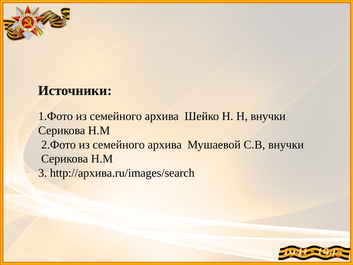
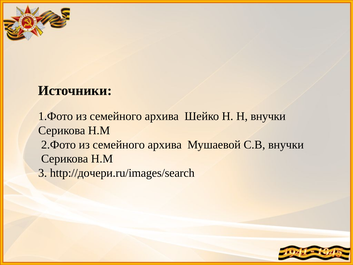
http://архива.ru/images/search: http://архива.ru/images/search -> http://дочери.ru/images/search
